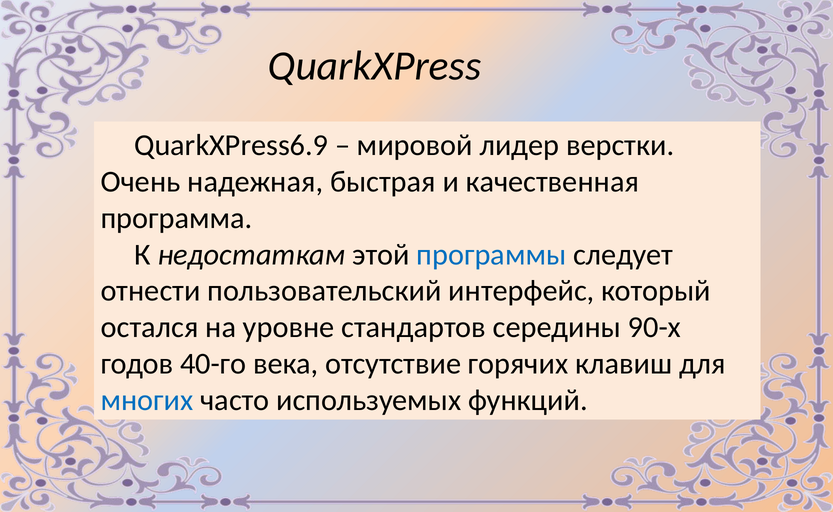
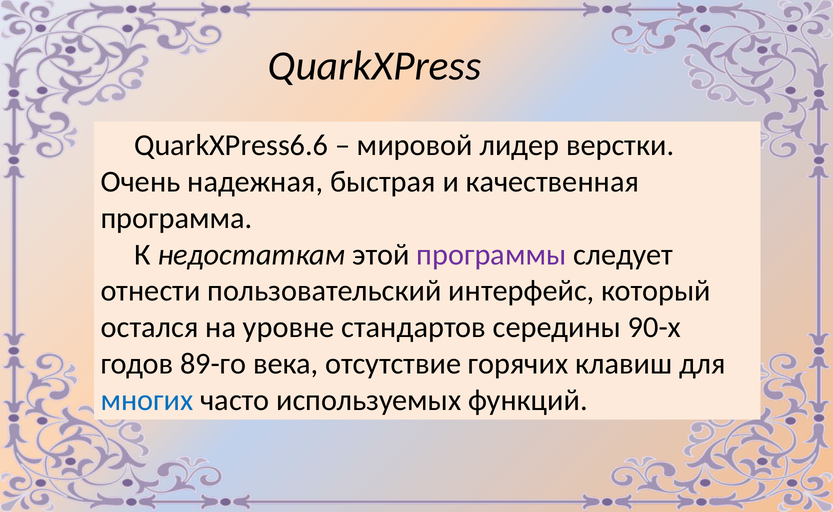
QuarkXPress6.9: QuarkXPress6.9 -> QuarkXPress6.6
программы colour: blue -> purple
40-го: 40-го -> 89-го
